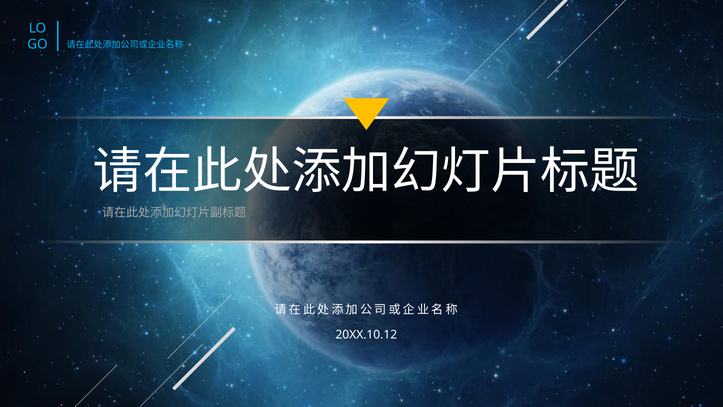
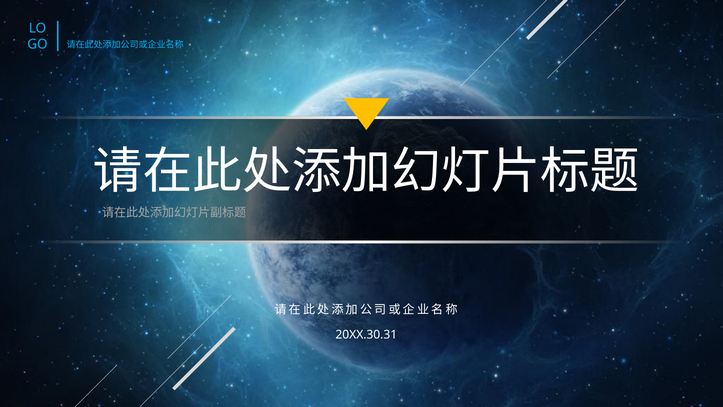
20XX.10.12: 20XX.10.12 -> 20XX.30.31
